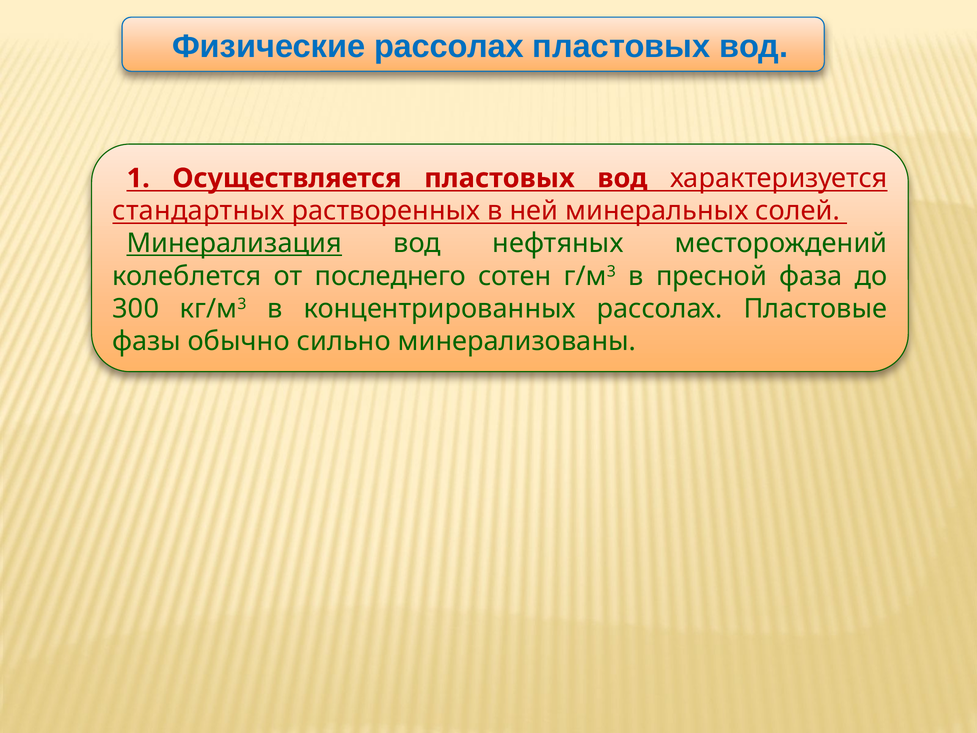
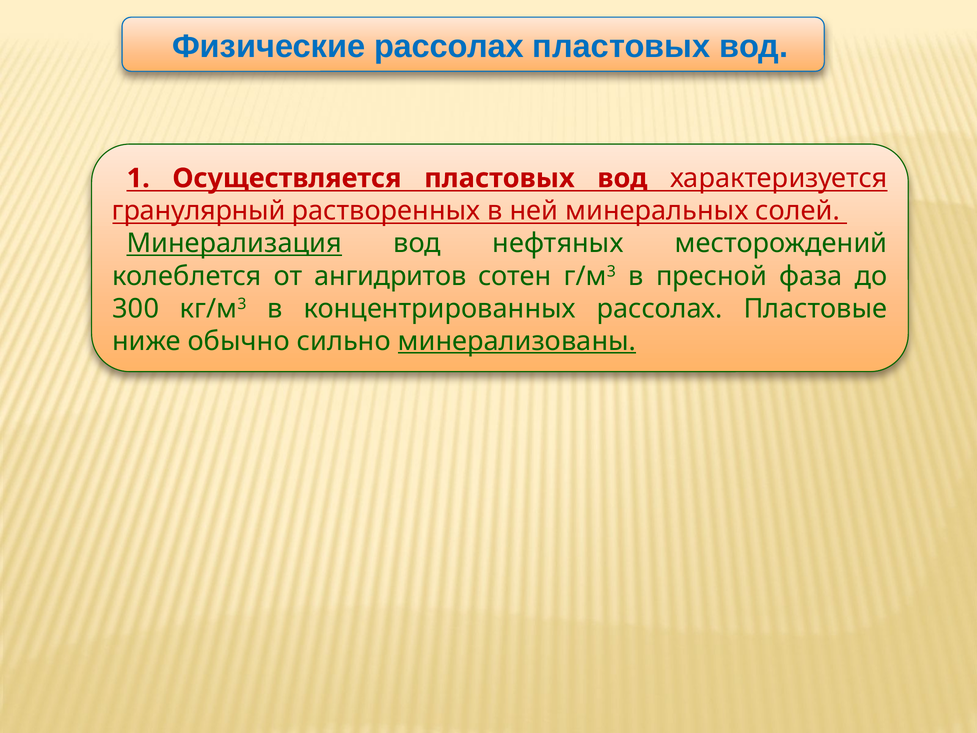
стандартных: стандартных -> гранулярный
последнего: последнего -> ангидритов
фазы: фазы -> ниже
минерализованы underline: none -> present
